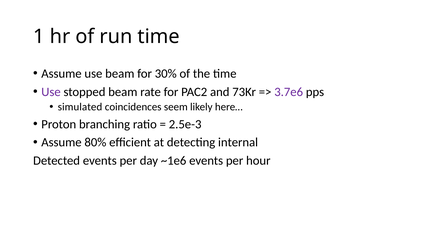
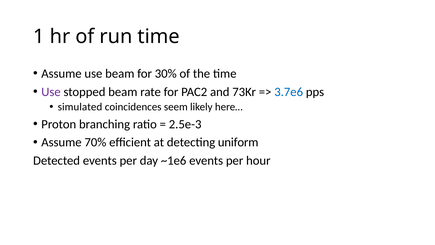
3.7e6 colour: purple -> blue
80%: 80% -> 70%
internal: internal -> uniform
